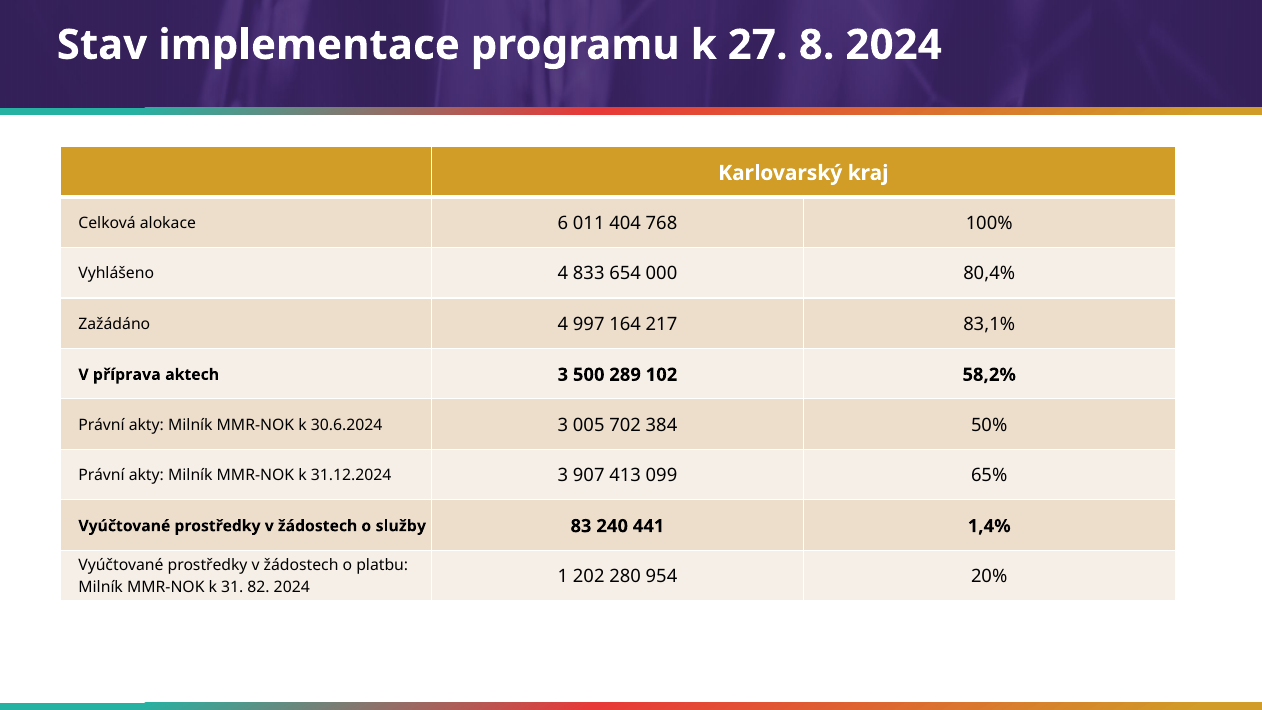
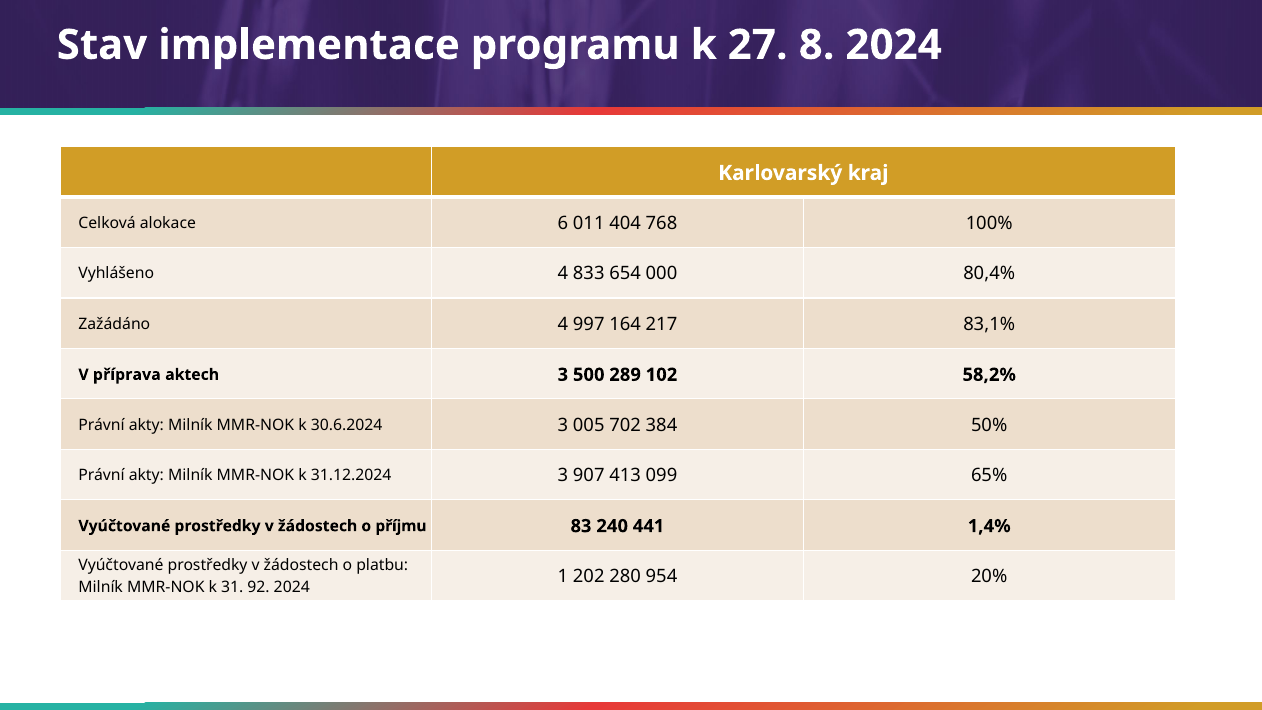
služby: služby -> příjmu
82: 82 -> 92
